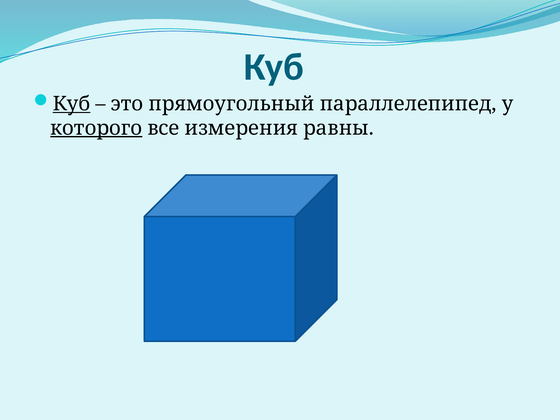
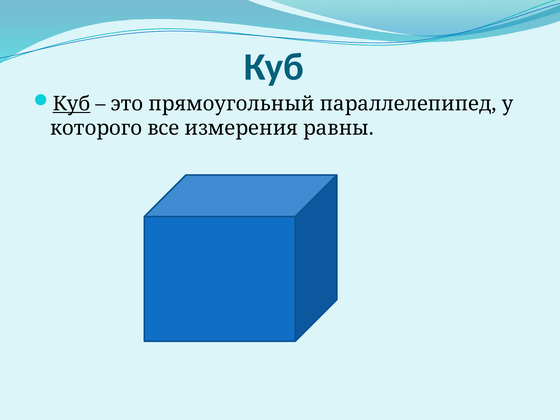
которого underline: present -> none
